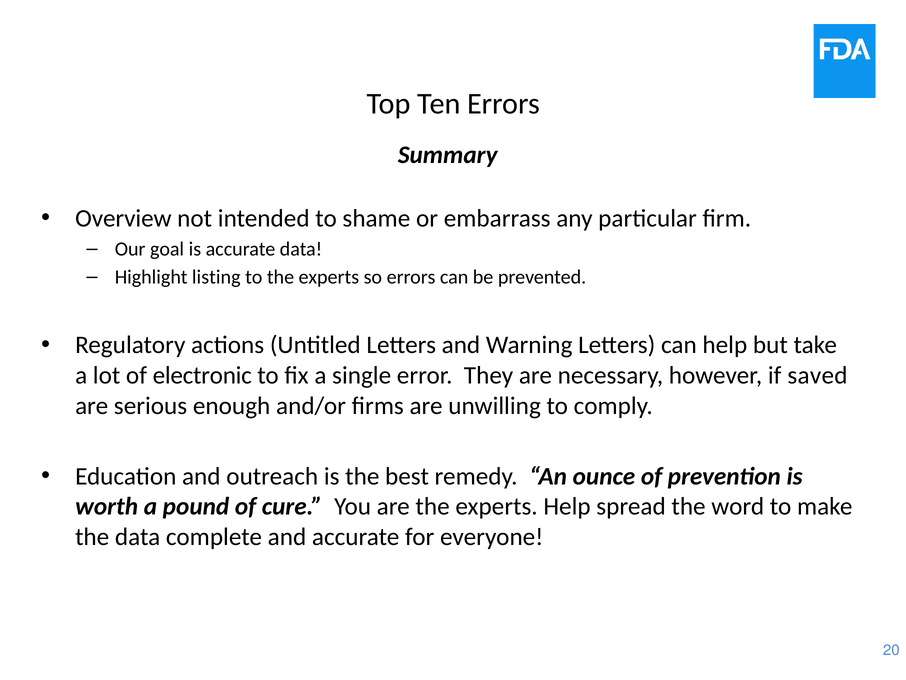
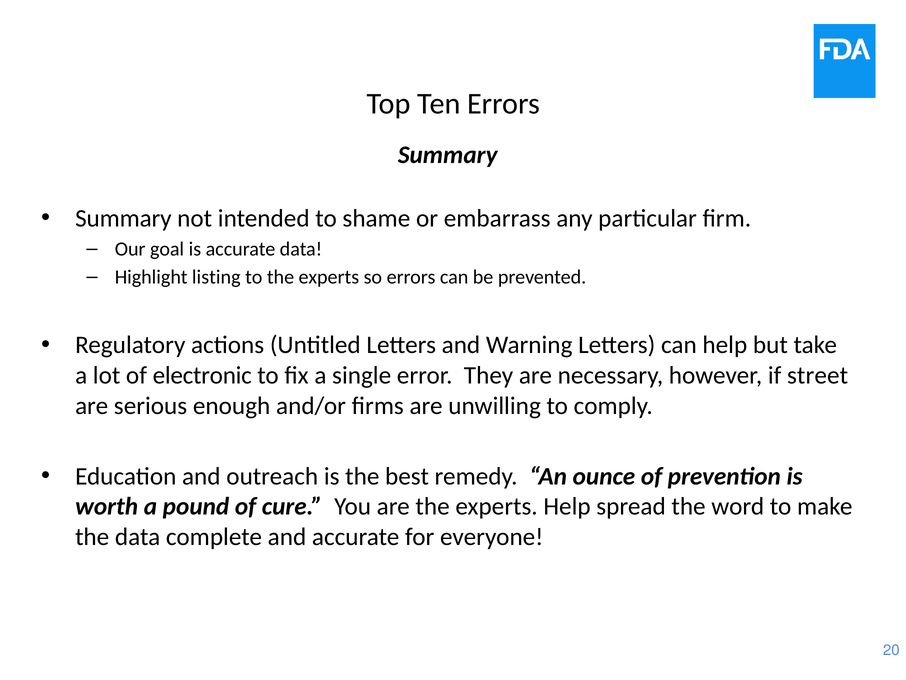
Overview at (123, 218): Overview -> Summary
saved: saved -> street
